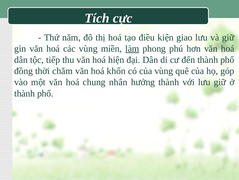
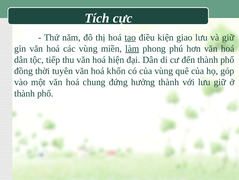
tạo underline: none -> present
chăm: chăm -> tuyên
nhân: nhân -> đứng
